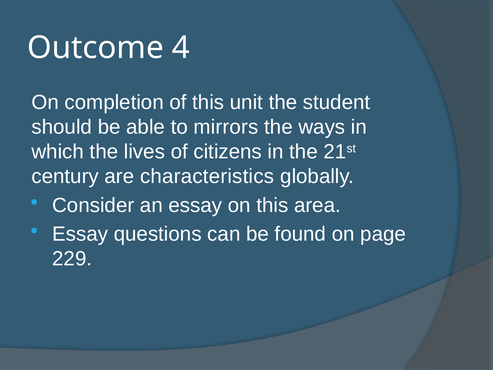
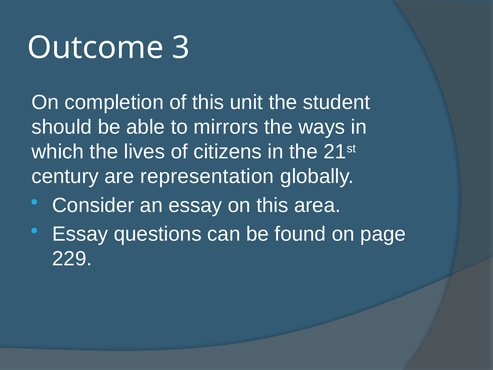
4: 4 -> 3
characteristics: characteristics -> representation
